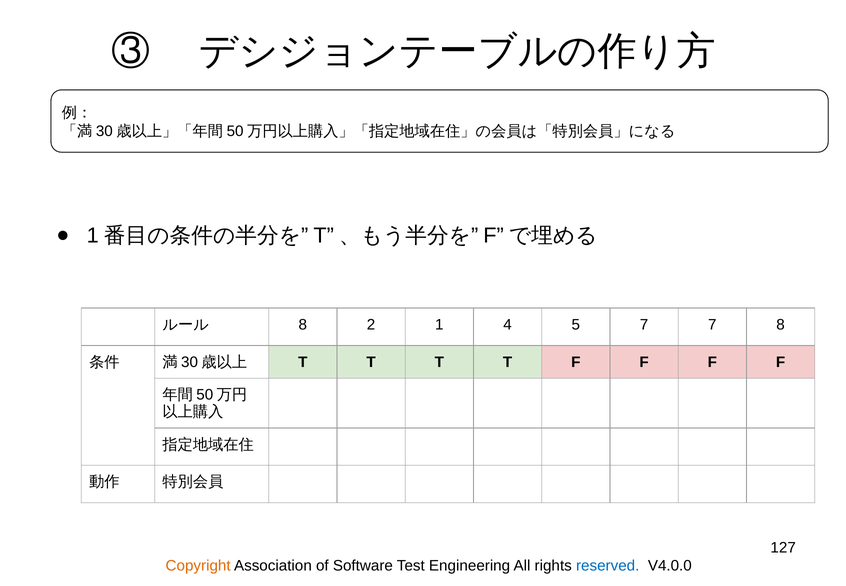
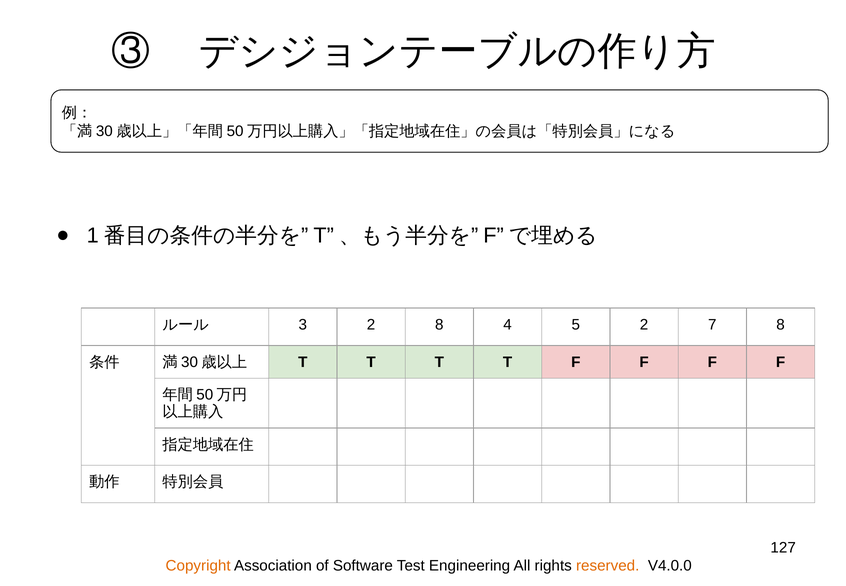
8 at (303, 324): 8 -> 3
2 1: 1 -> 8
5 7: 7 -> 2
reserved colour: blue -> orange
